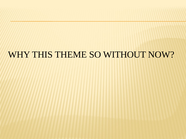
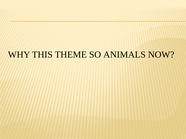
WITHOUT: WITHOUT -> ANIMALS
